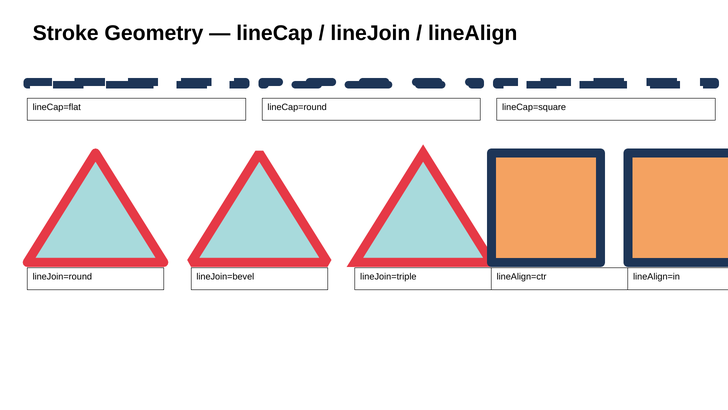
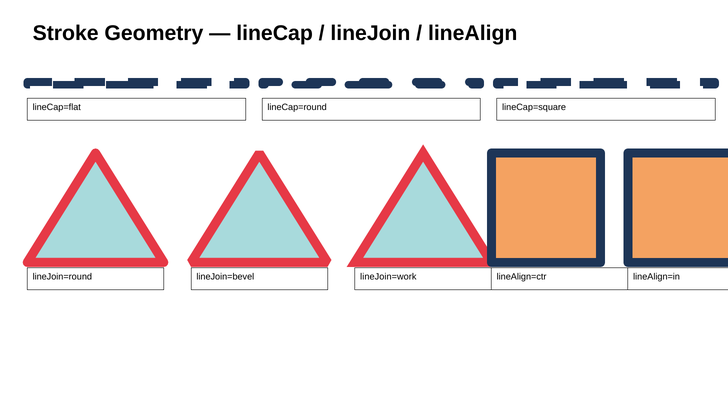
lineJoin=triple: lineJoin=triple -> lineJoin=work
